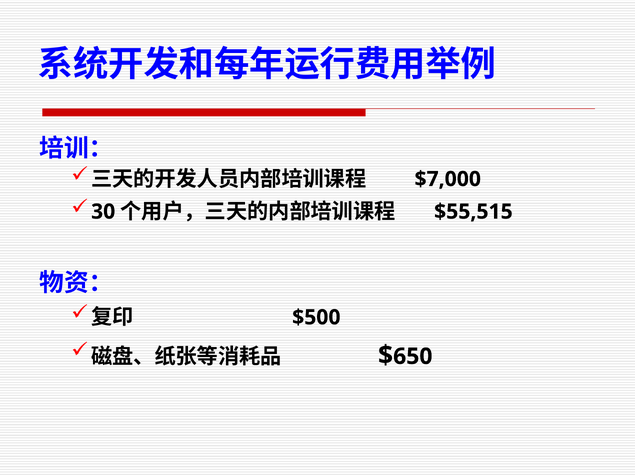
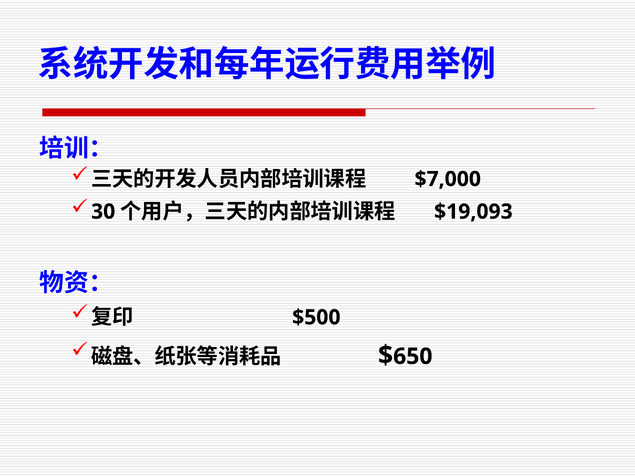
$55,515: $55,515 -> $19,093
